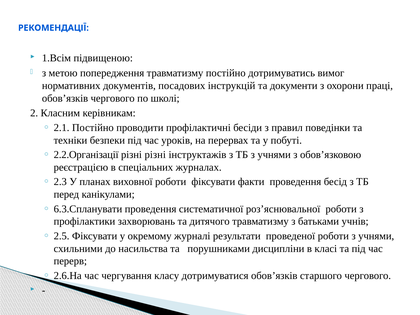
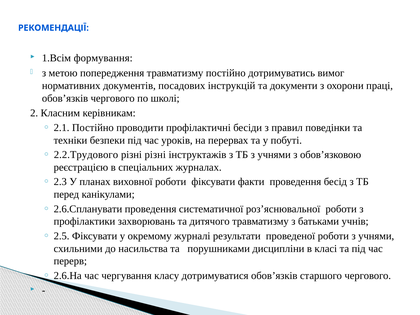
підвищеною: підвищеною -> формування
2.2.Організації: 2.2.Організації -> 2.2.Трудового
6.3.Спланувати: 6.3.Спланувати -> 2.6.Спланувати
